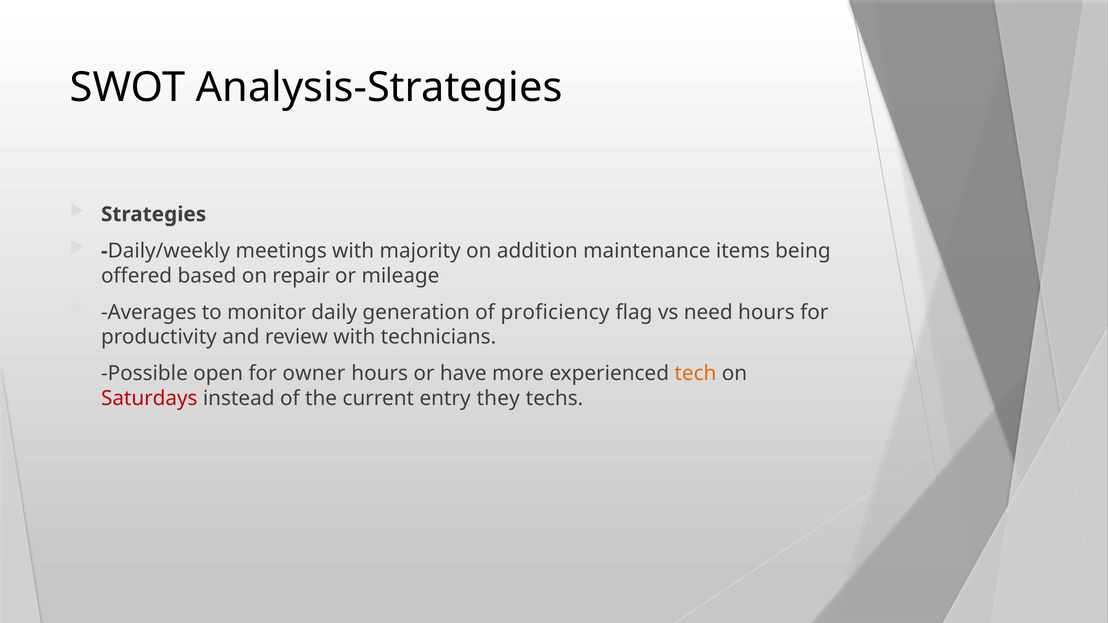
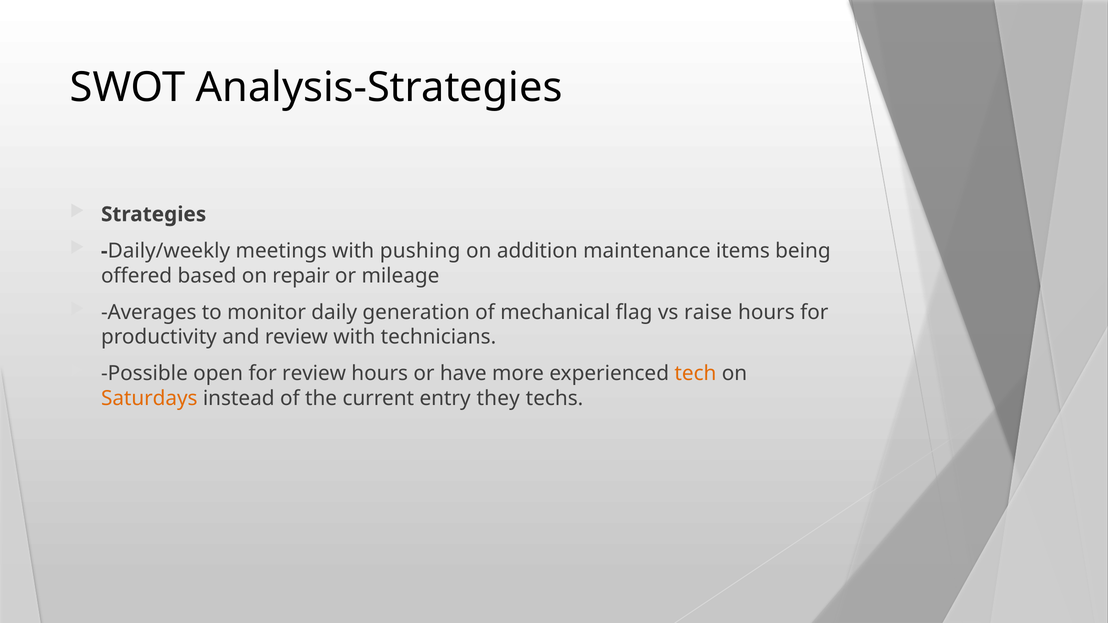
majority: majority -> pushing
proficiency: proficiency -> mechanical
need: need -> raise
for owner: owner -> review
Saturdays colour: red -> orange
